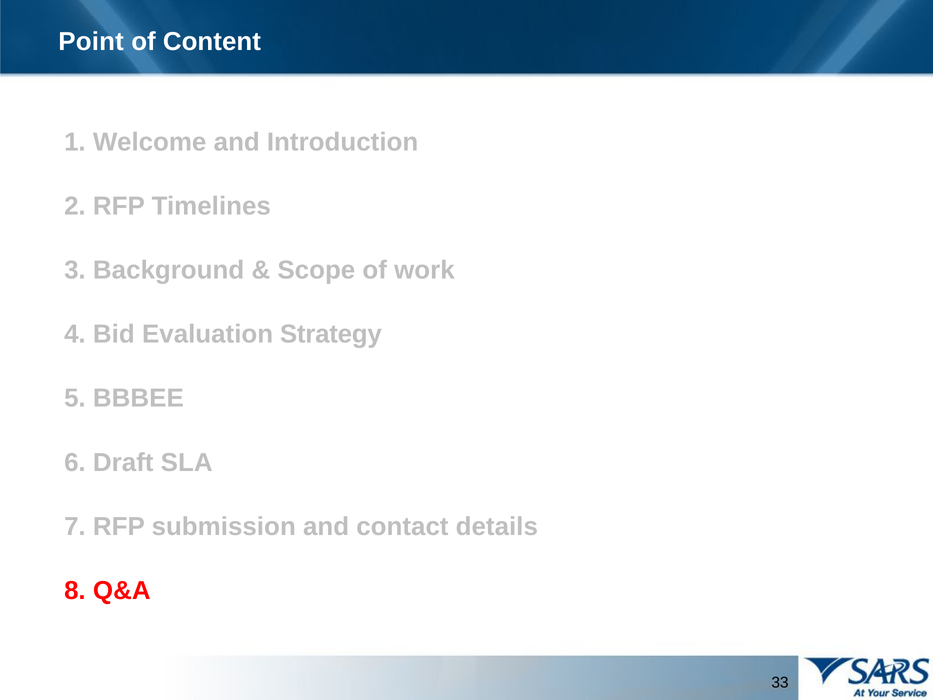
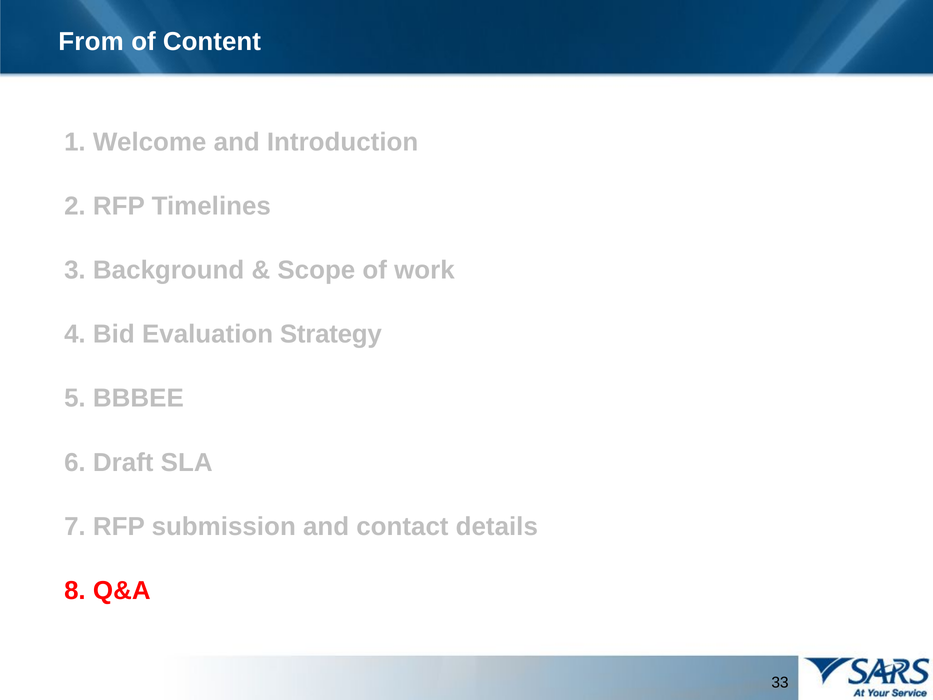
Point: Point -> From
